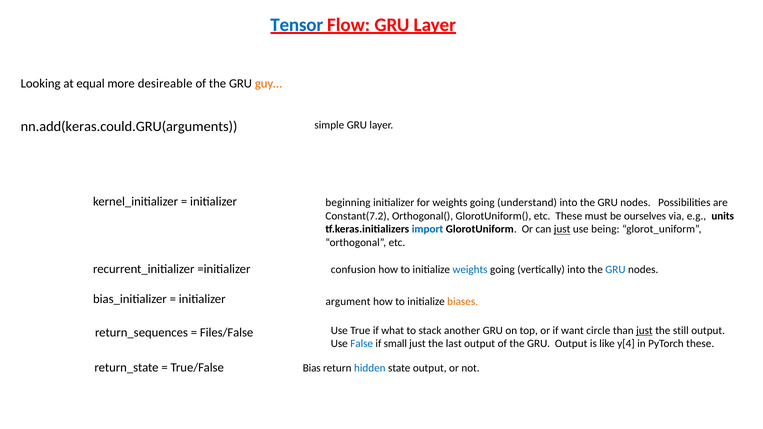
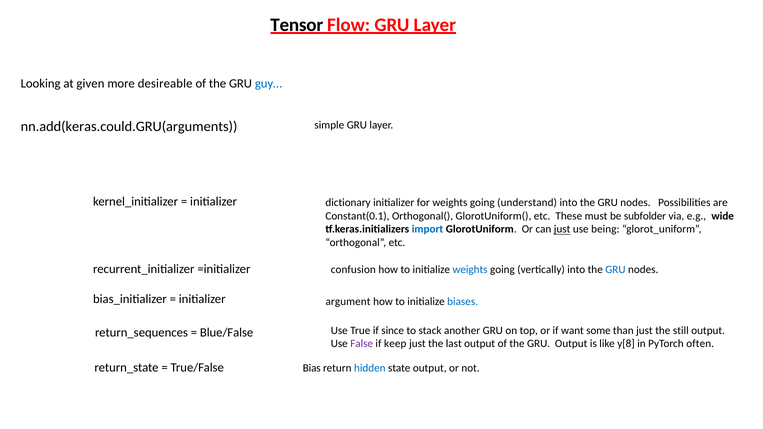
Tensor colour: blue -> black
equal: equal -> given
guy… colour: orange -> blue
beginning: beginning -> dictionary
Constant(7.2: Constant(7.2 -> Constant(0.1
ourselves: ourselves -> subfolder
units: units -> wide
biases colour: orange -> blue
Files/False: Files/False -> Blue/False
what: what -> since
circle: circle -> some
just at (644, 331) underline: present -> none
False colour: blue -> purple
small: small -> keep
y[4: y[4 -> y[8
PyTorch these: these -> often
